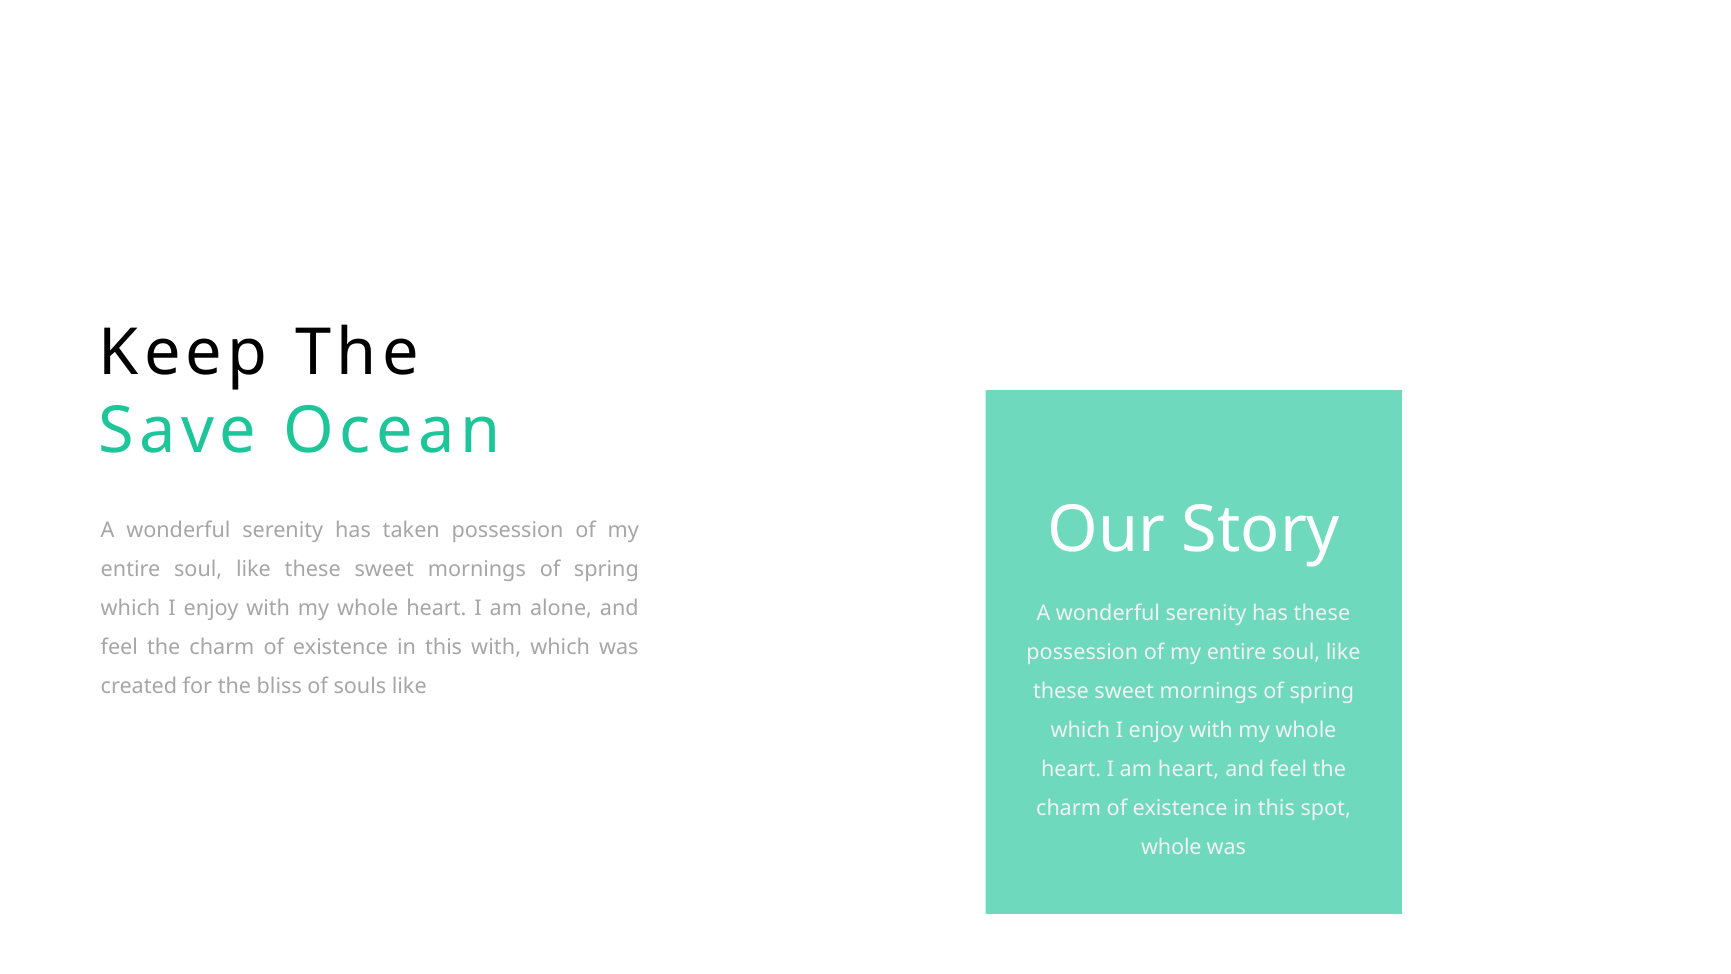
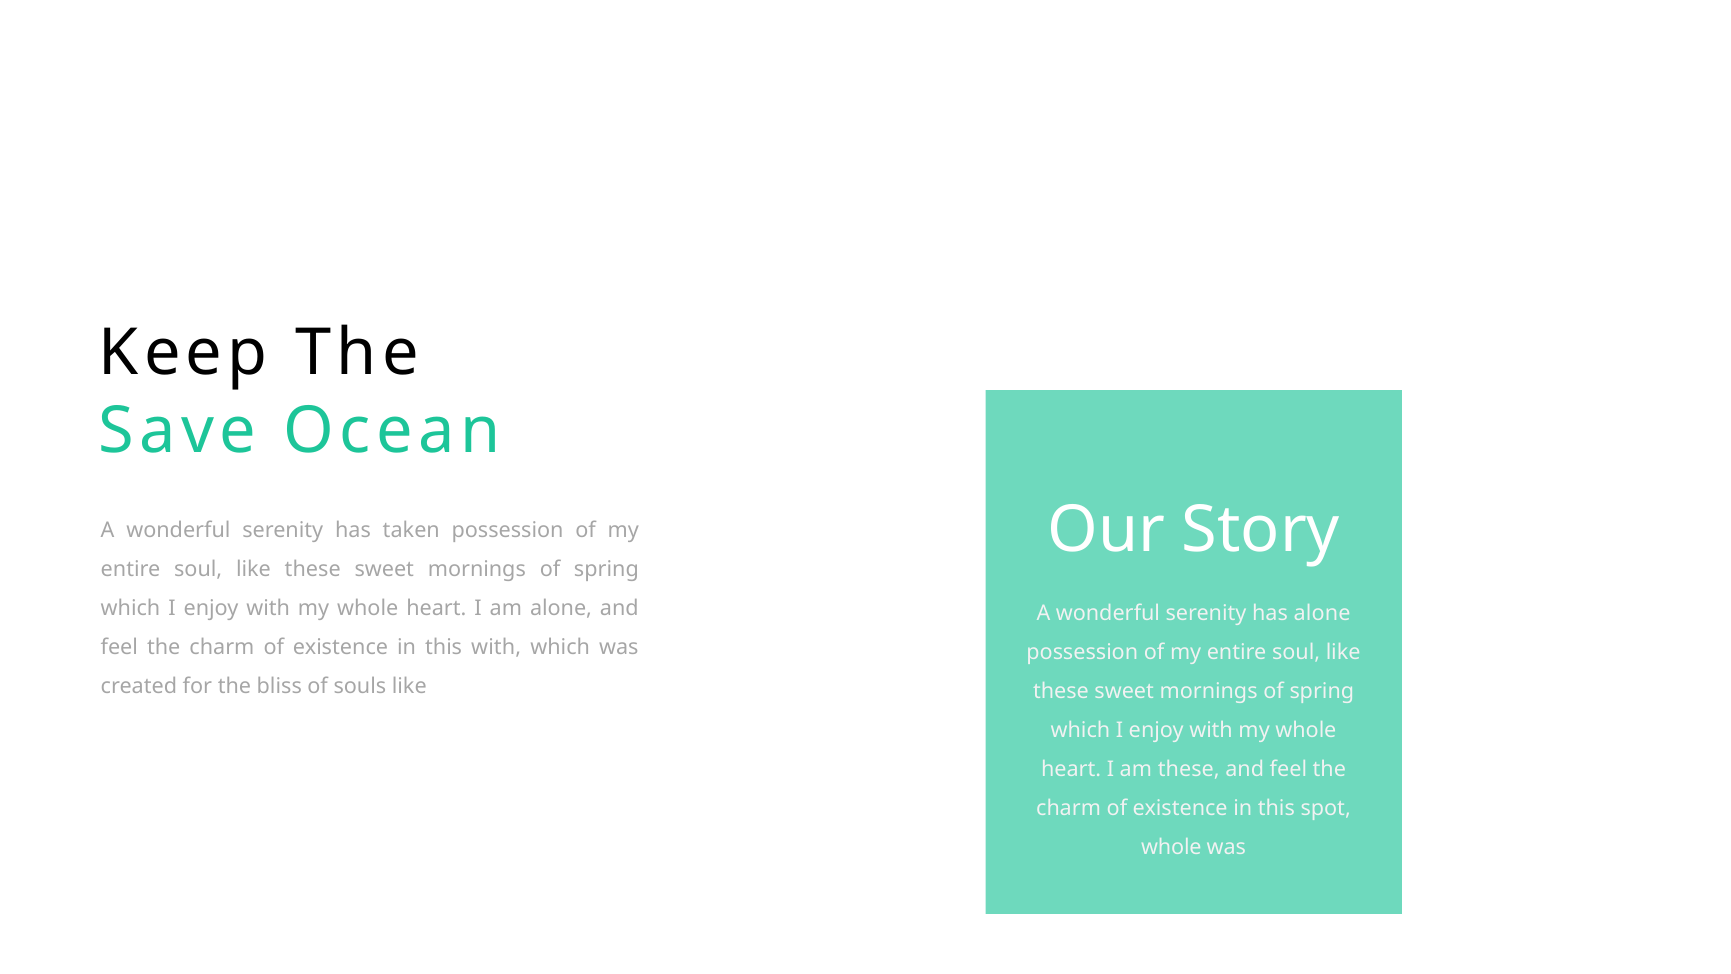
has these: these -> alone
am heart: heart -> these
